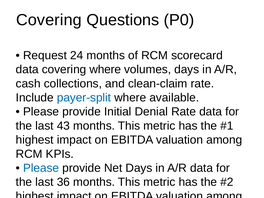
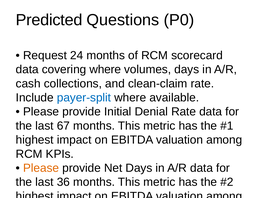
Covering at (49, 20): Covering -> Predicted
43: 43 -> 67
Please at (41, 168) colour: blue -> orange
